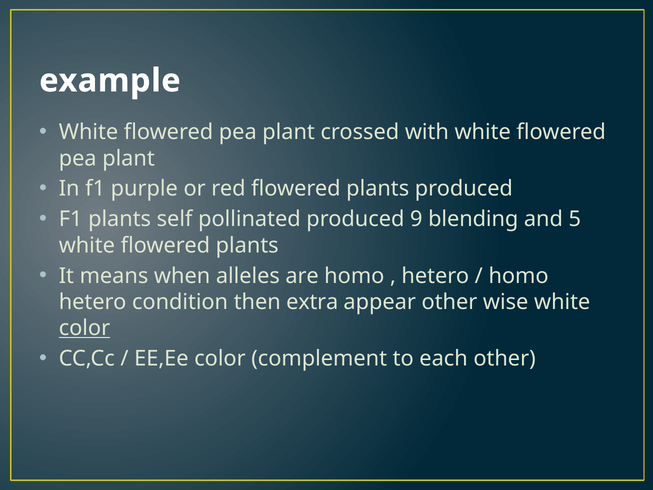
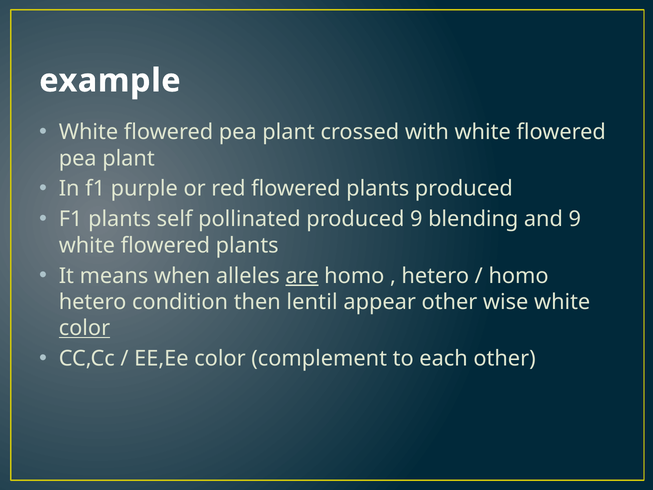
and 5: 5 -> 9
are underline: none -> present
extra: extra -> lentil
